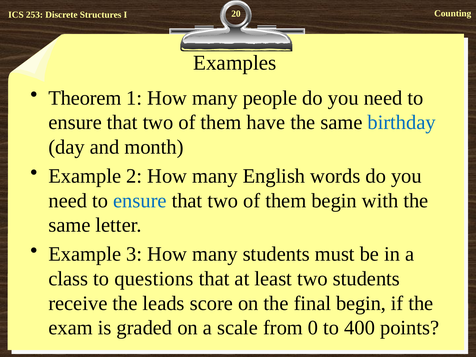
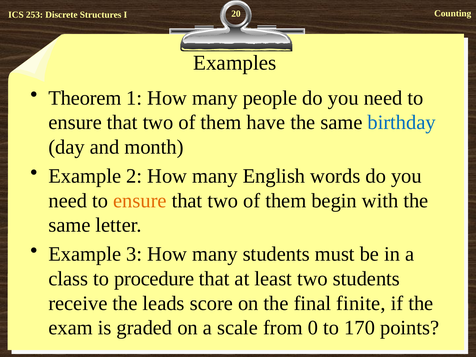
ensure at (140, 201) colour: blue -> orange
questions: questions -> procedure
final begin: begin -> finite
400: 400 -> 170
